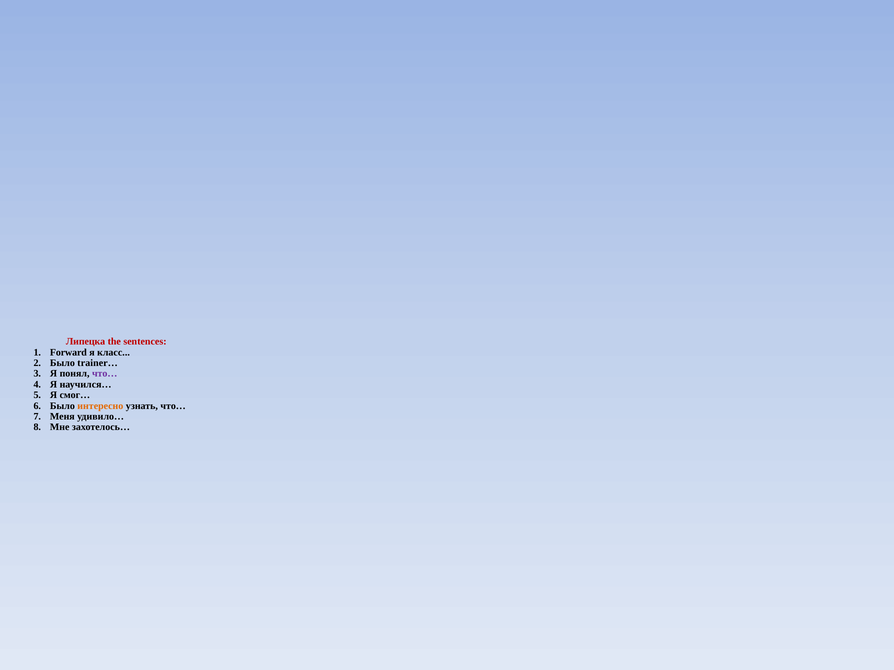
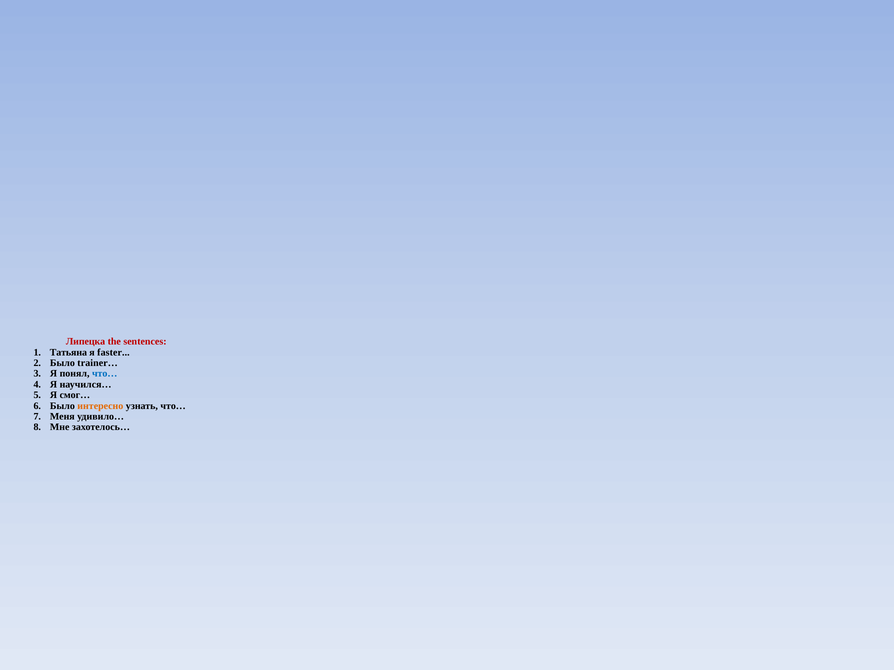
Forward: Forward -> Татьяна
класс: класс -> faster
что… at (105, 374) colour: purple -> blue
